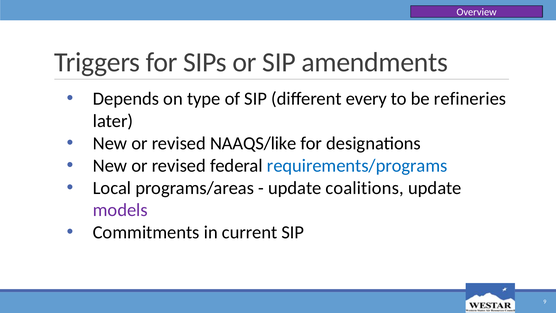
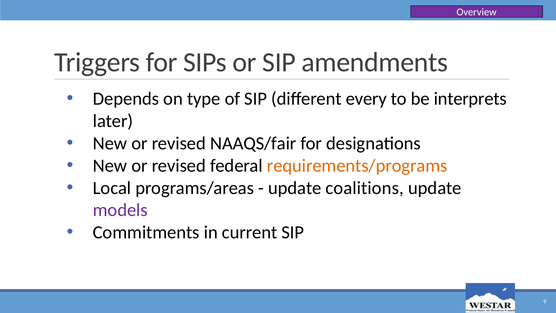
refineries: refineries -> interprets
NAAQS/like: NAAQS/like -> NAAQS/fair
requirements/programs colour: blue -> orange
